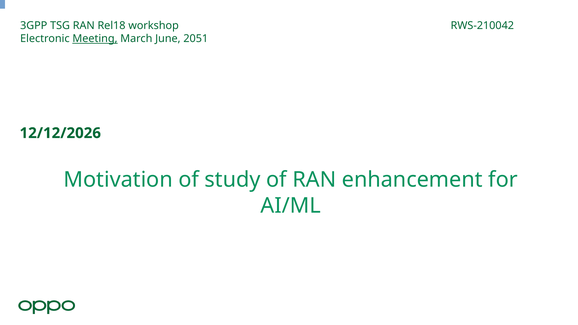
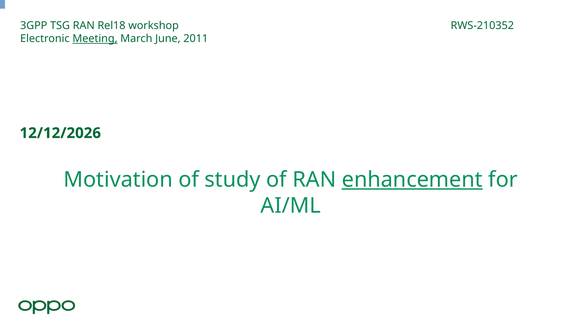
RWS-210042: RWS-210042 -> RWS-210352
2051: 2051 -> 2011
enhancement underline: none -> present
